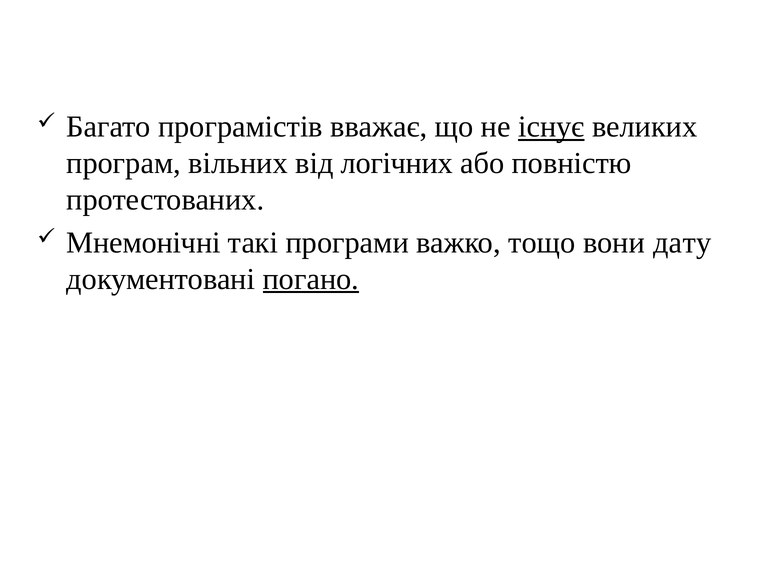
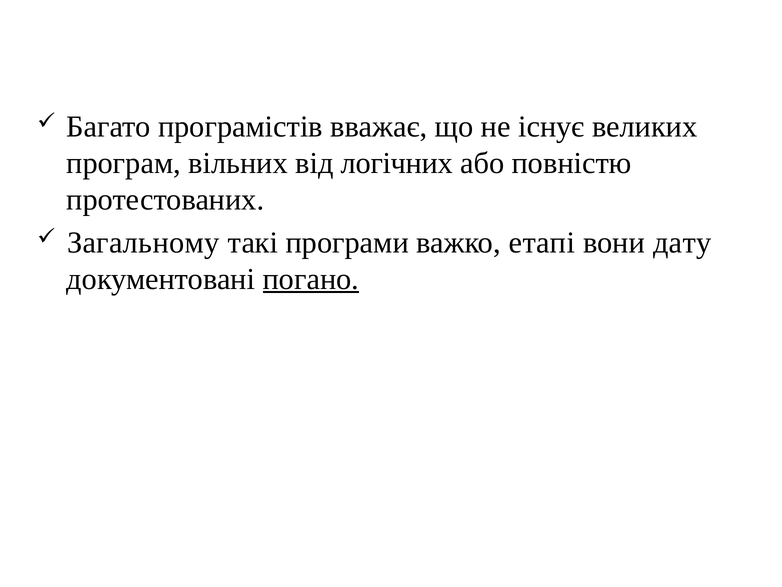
існує underline: present -> none
Мнемонічні: Мнемонічні -> Загальному
тощо: тощо -> етапі
